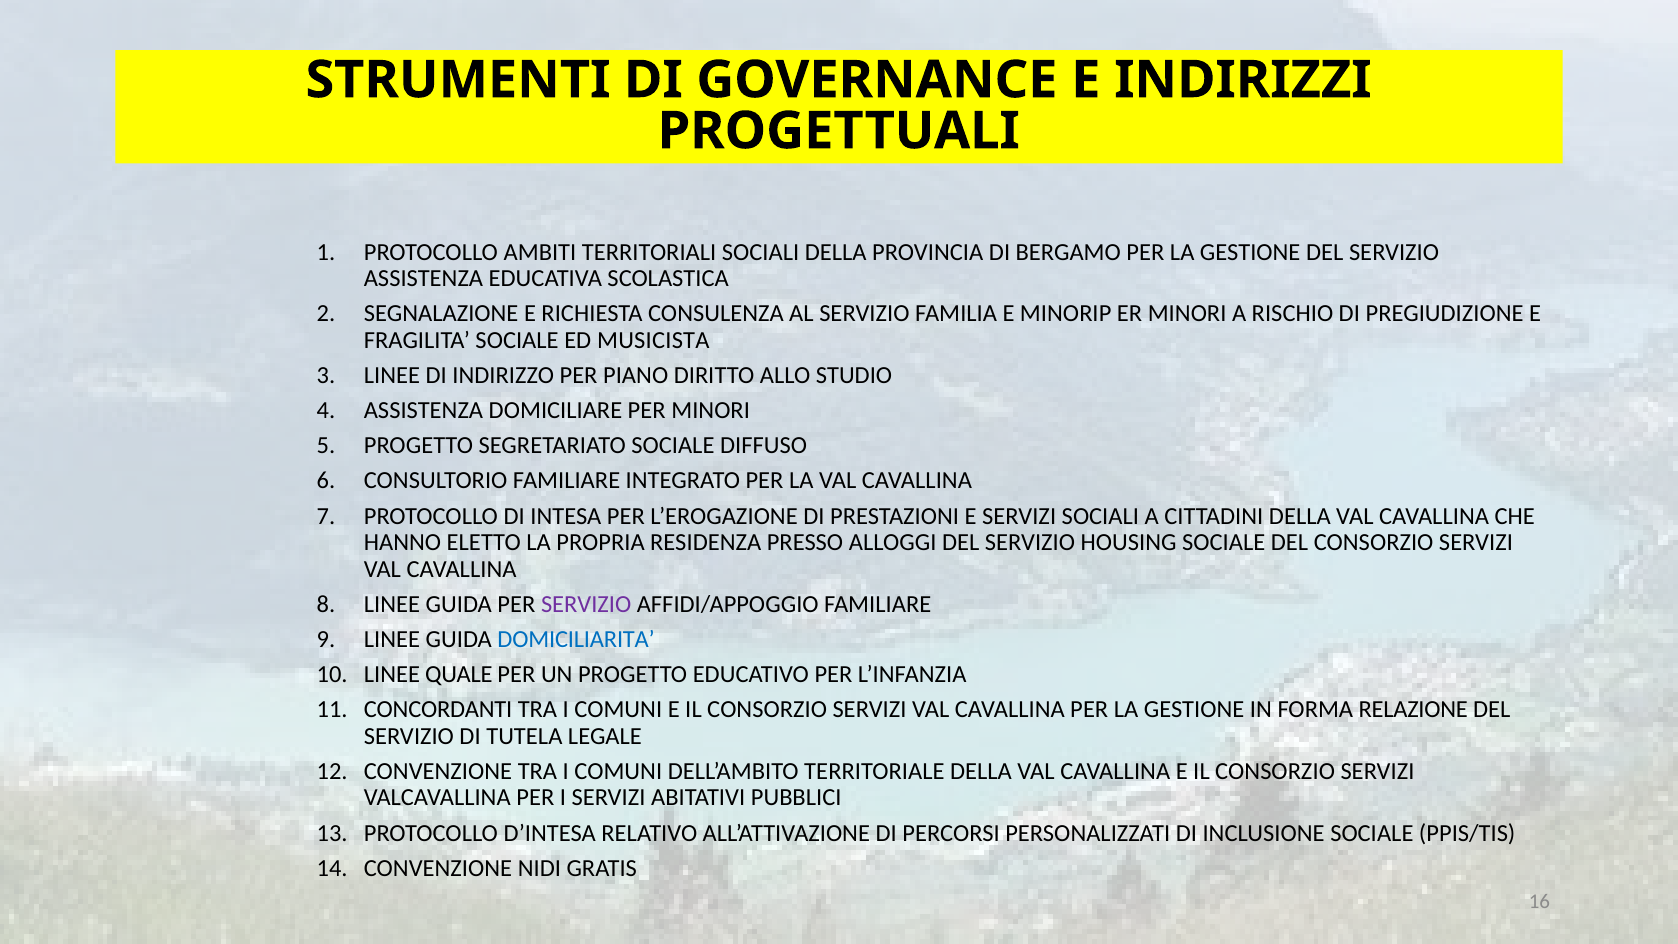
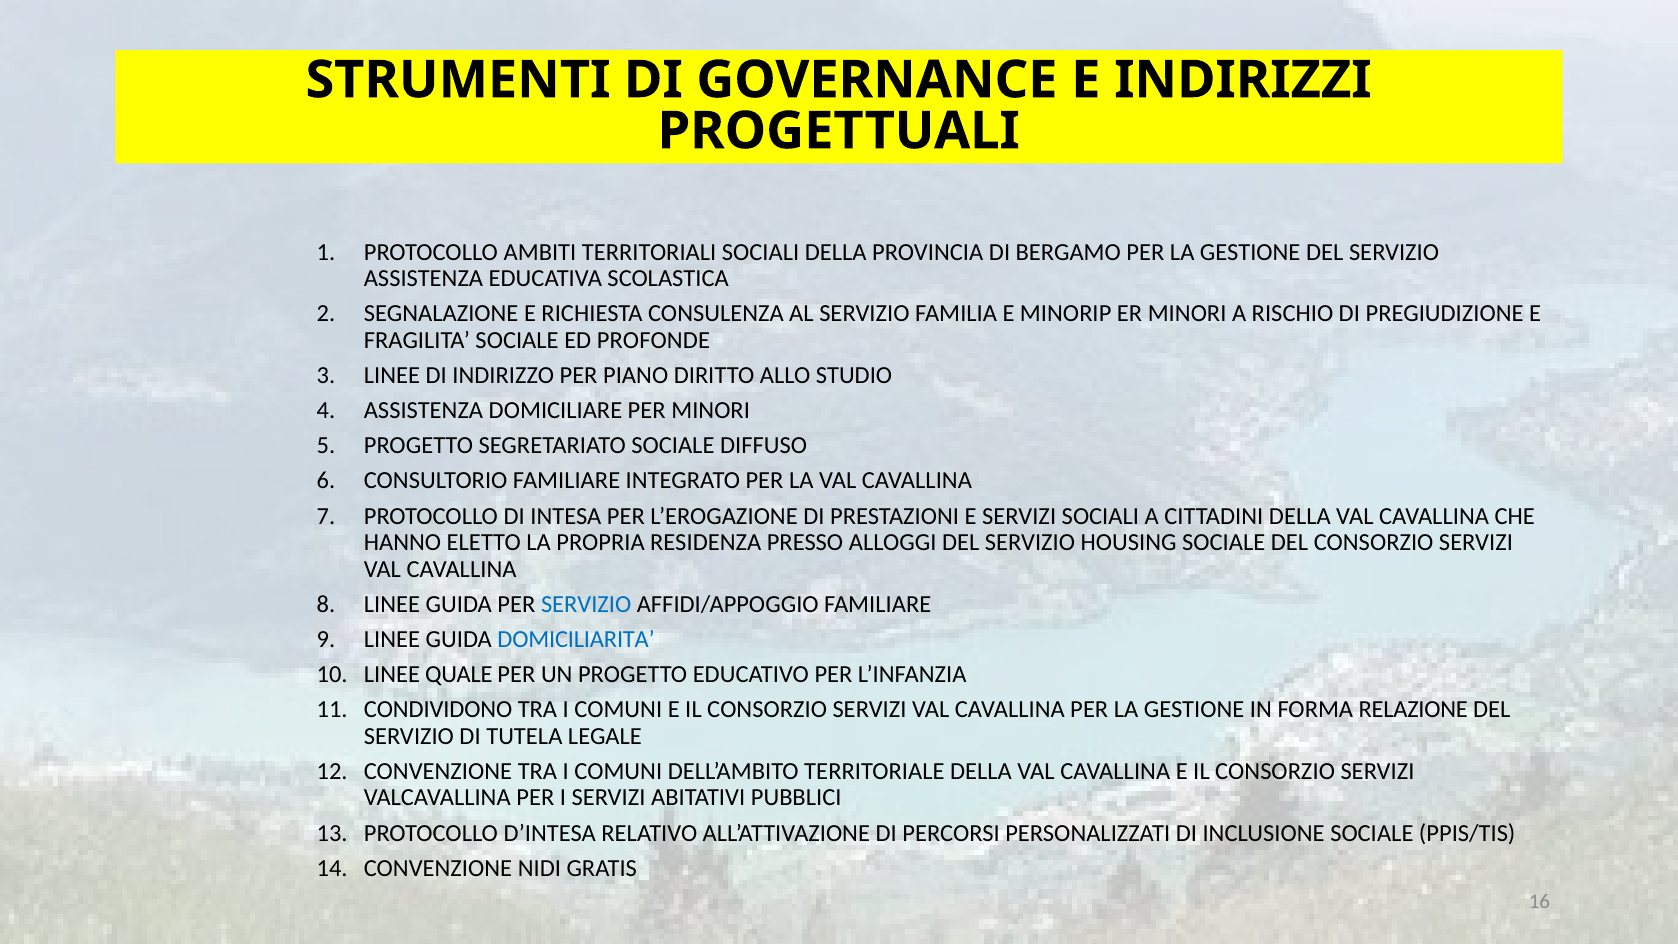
MUSICISTA: MUSICISTA -> PROFONDE
SERVIZIO at (586, 604) colour: purple -> blue
CONCORDANTI: CONCORDANTI -> CONDIVIDONO
